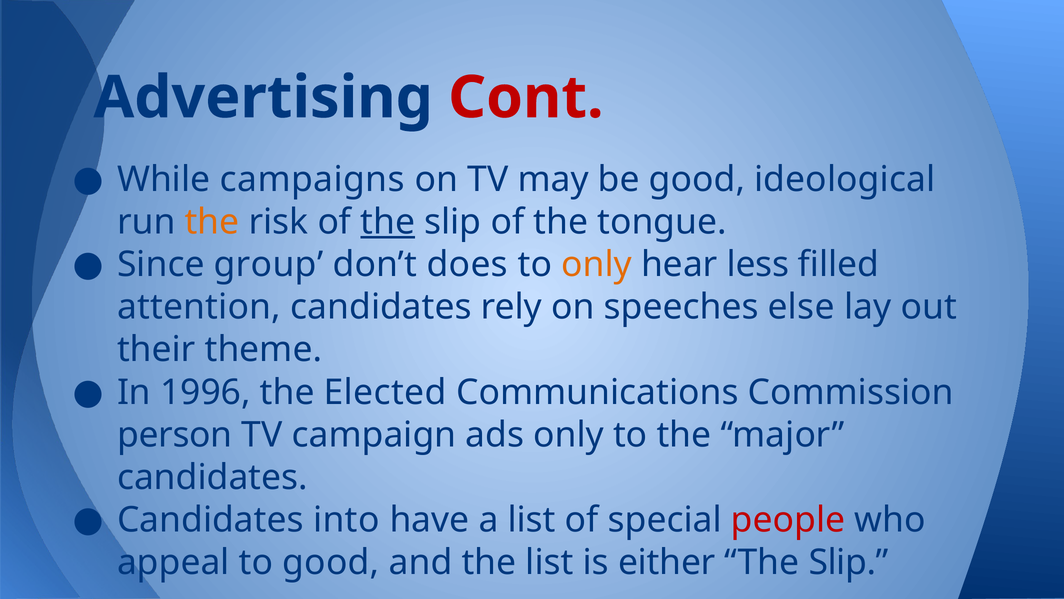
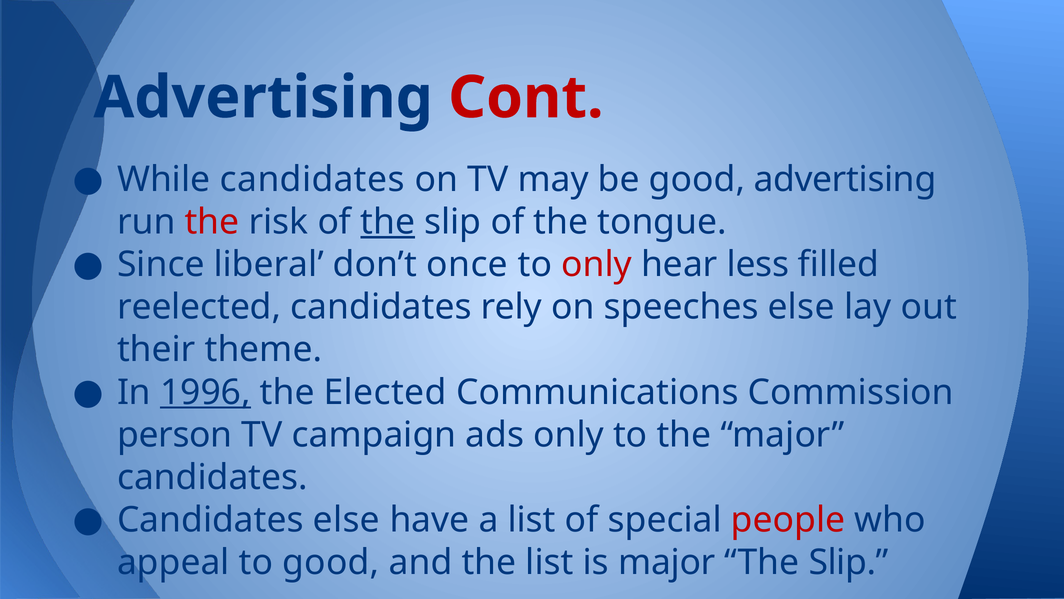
While campaigns: campaigns -> candidates
good ideological: ideological -> advertising
the at (212, 222) colour: orange -> red
group: group -> liberal
does: does -> once
only at (597, 264) colour: orange -> red
attention: attention -> reelected
1996 underline: none -> present
Candidates into: into -> else
is either: either -> major
